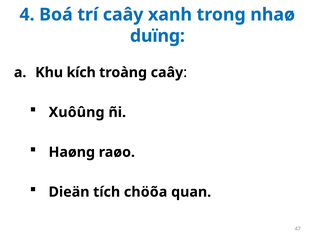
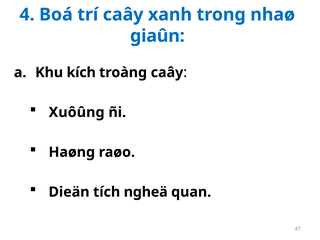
duïng: duïng -> giaûn
chöõa: chöõa -> ngheä
